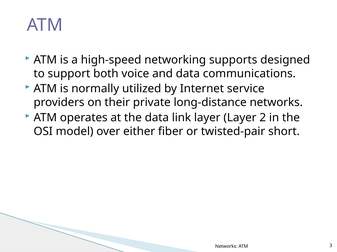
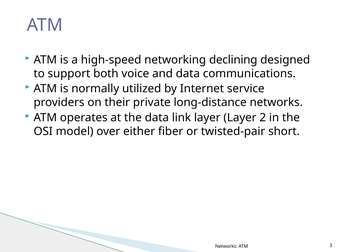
supports: supports -> declining
